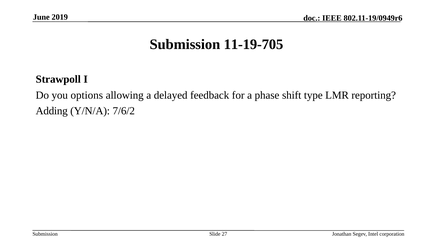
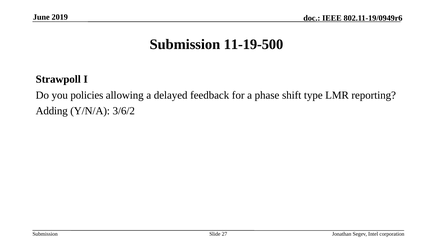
11-19-705: 11-19-705 -> 11-19-500
options: options -> policies
7/6/2: 7/6/2 -> 3/6/2
